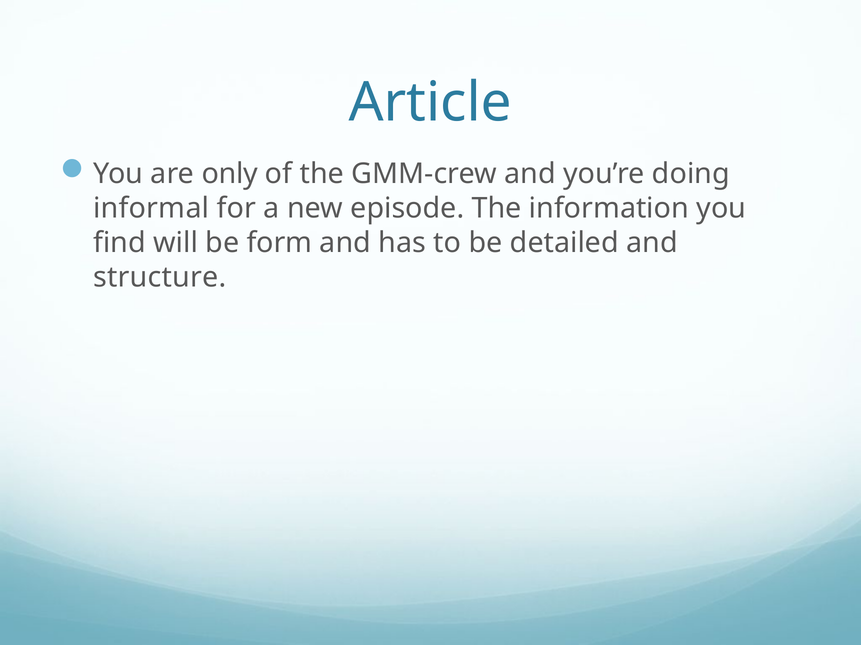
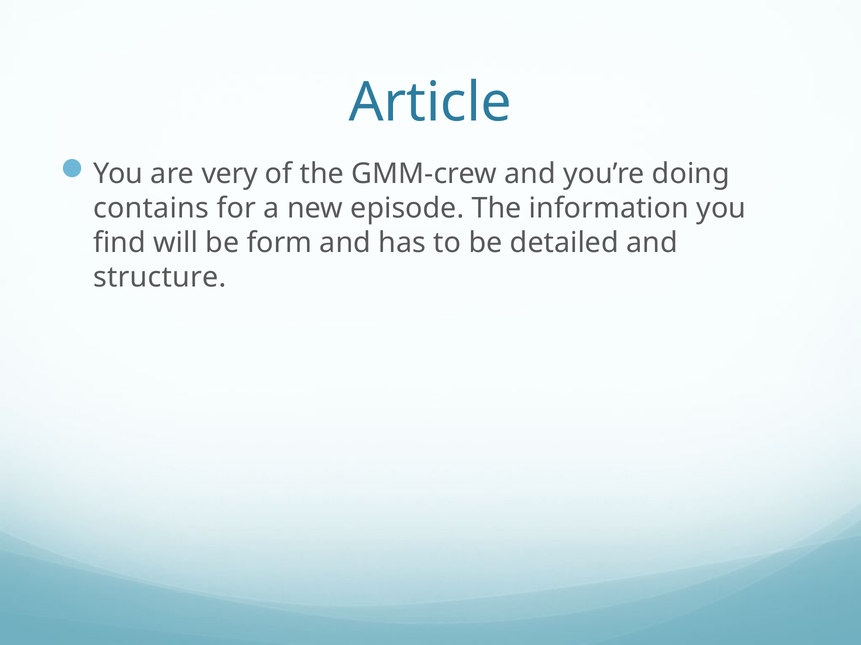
only: only -> very
informal: informal -> contains
